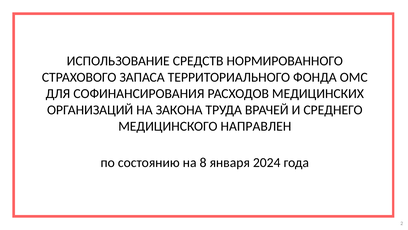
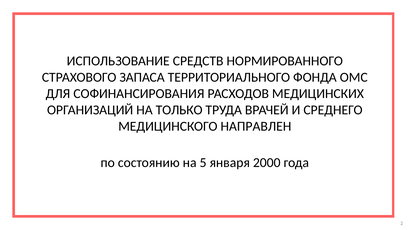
ЗАКОНА: ЗАКОНА -> ТОЛЬКО
8: 8 -> 5
2024: 2024 -> 2000
